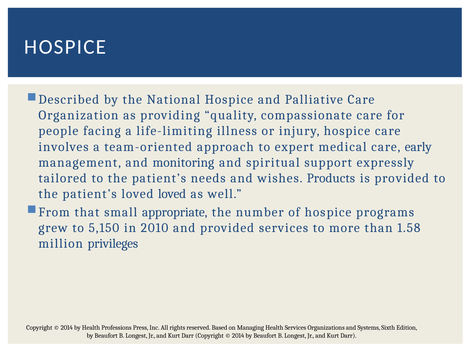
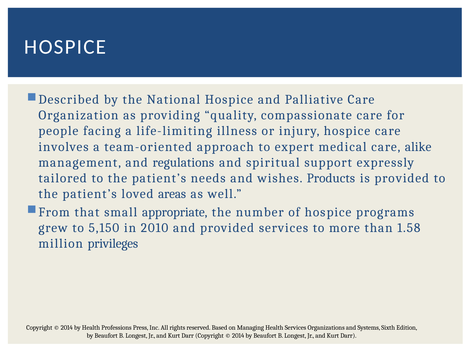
early: early -> alike
monitoring: monitoring -> regulations
loved loved: loved -> areas
